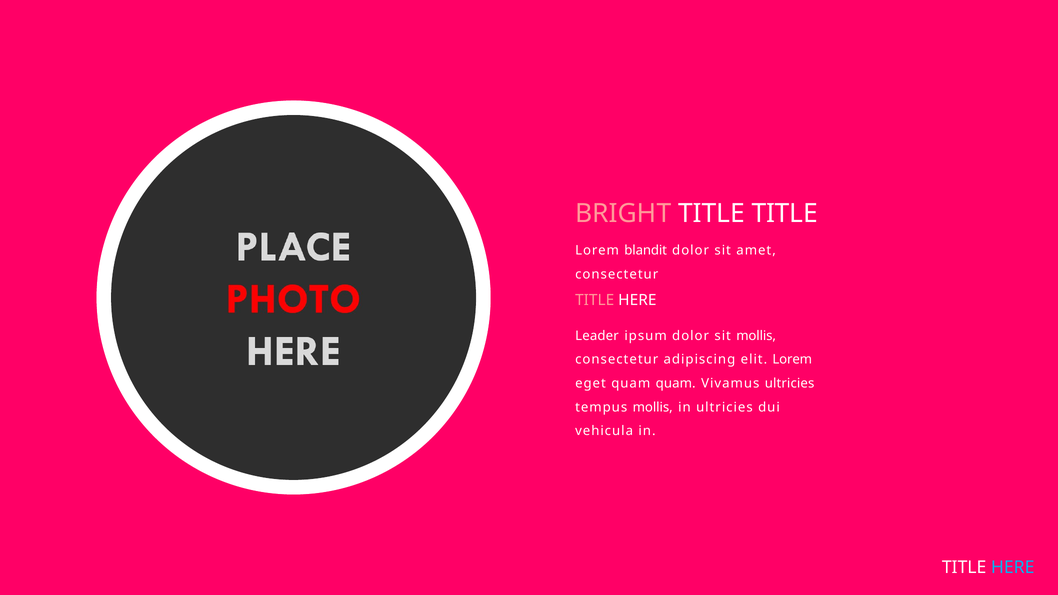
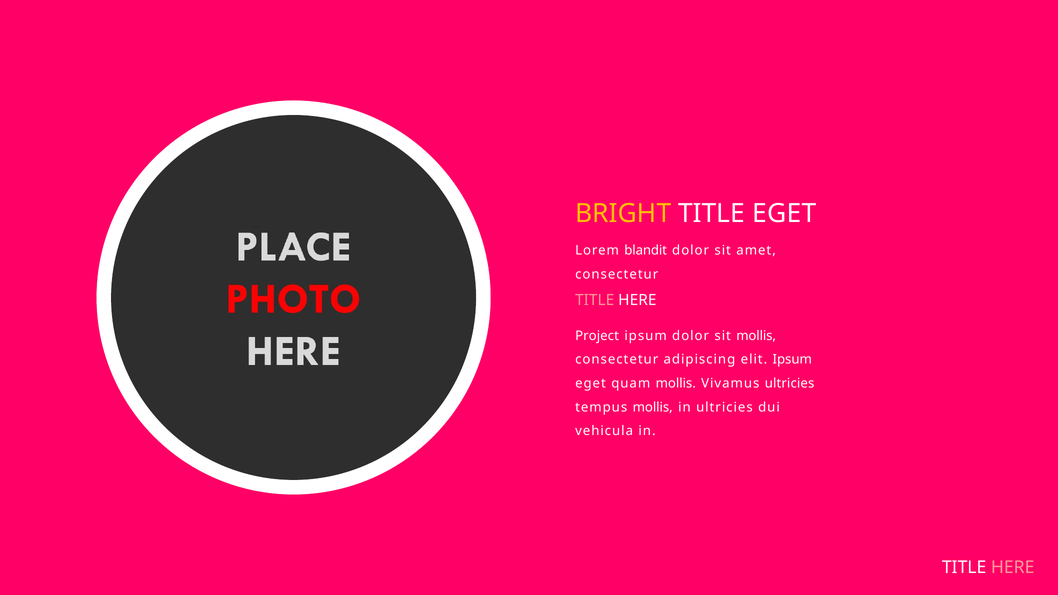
BRIGHT colour: pink -> yellow
TITLE TITLE: TITLE -> EGET
Leader: Leader -> Project
elit Lorem: Lorem -> Ipsum
quam quam: quam -> mollis
HERE at (1013, 568) colour: light blue -> pink
